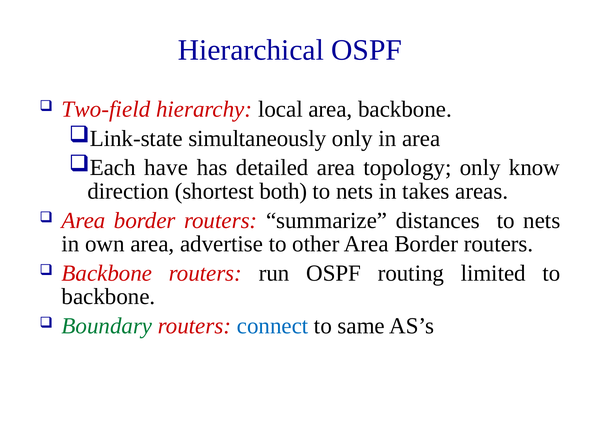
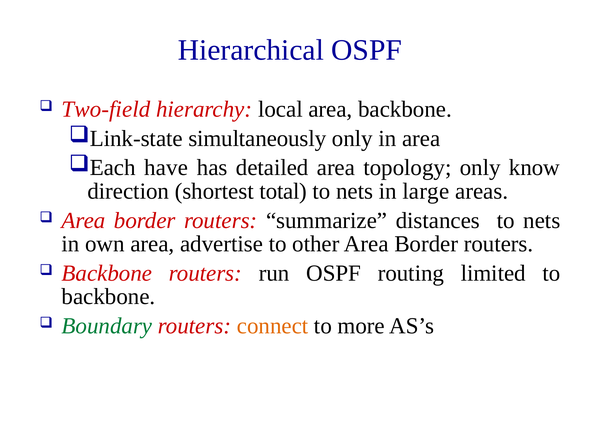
both: both -> total
takes: takes -> large
connect colour: blue -> orange
same: same -> more
